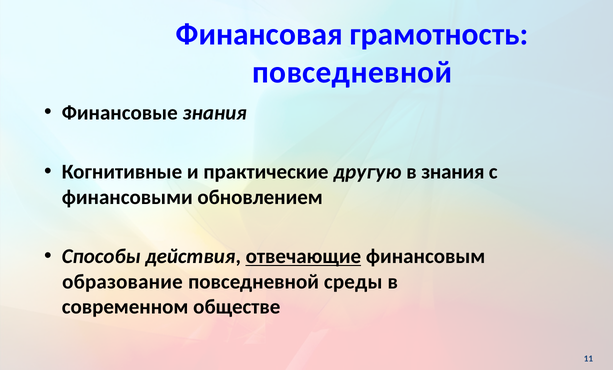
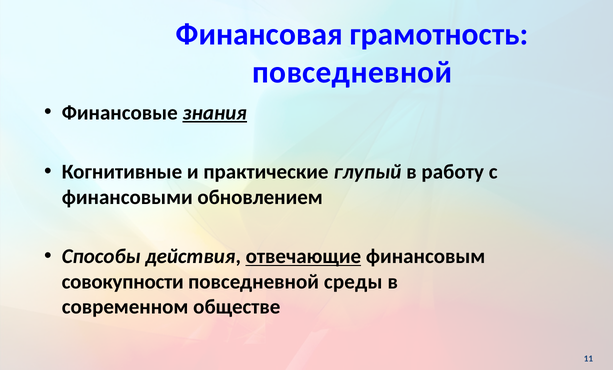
знания at (215, 112) underline: none -> present
другую: другую -> глупый
в знания: знания -> работу
образование: образование -> совокупности
